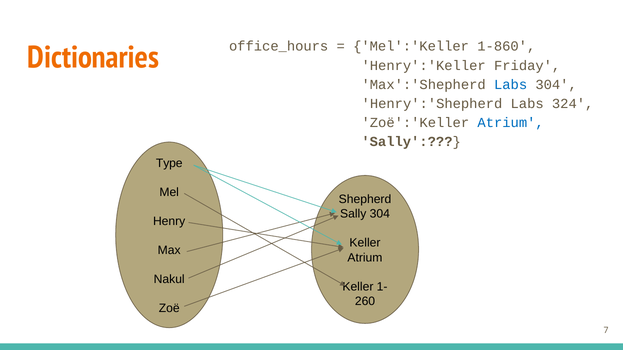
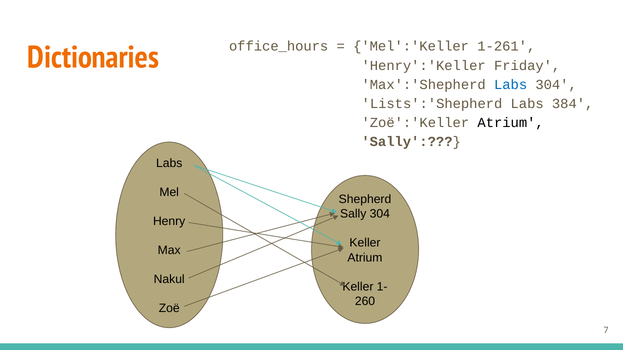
1-860: 1-860 -> 1-261
Henry':'Shepherd: Henry':'Shepherd -> Lists':'Shepherd
324: 324 -> 384
Atrium at (511, 123) colour: blue -> black
Type at (169, 163): Type -> Labs
